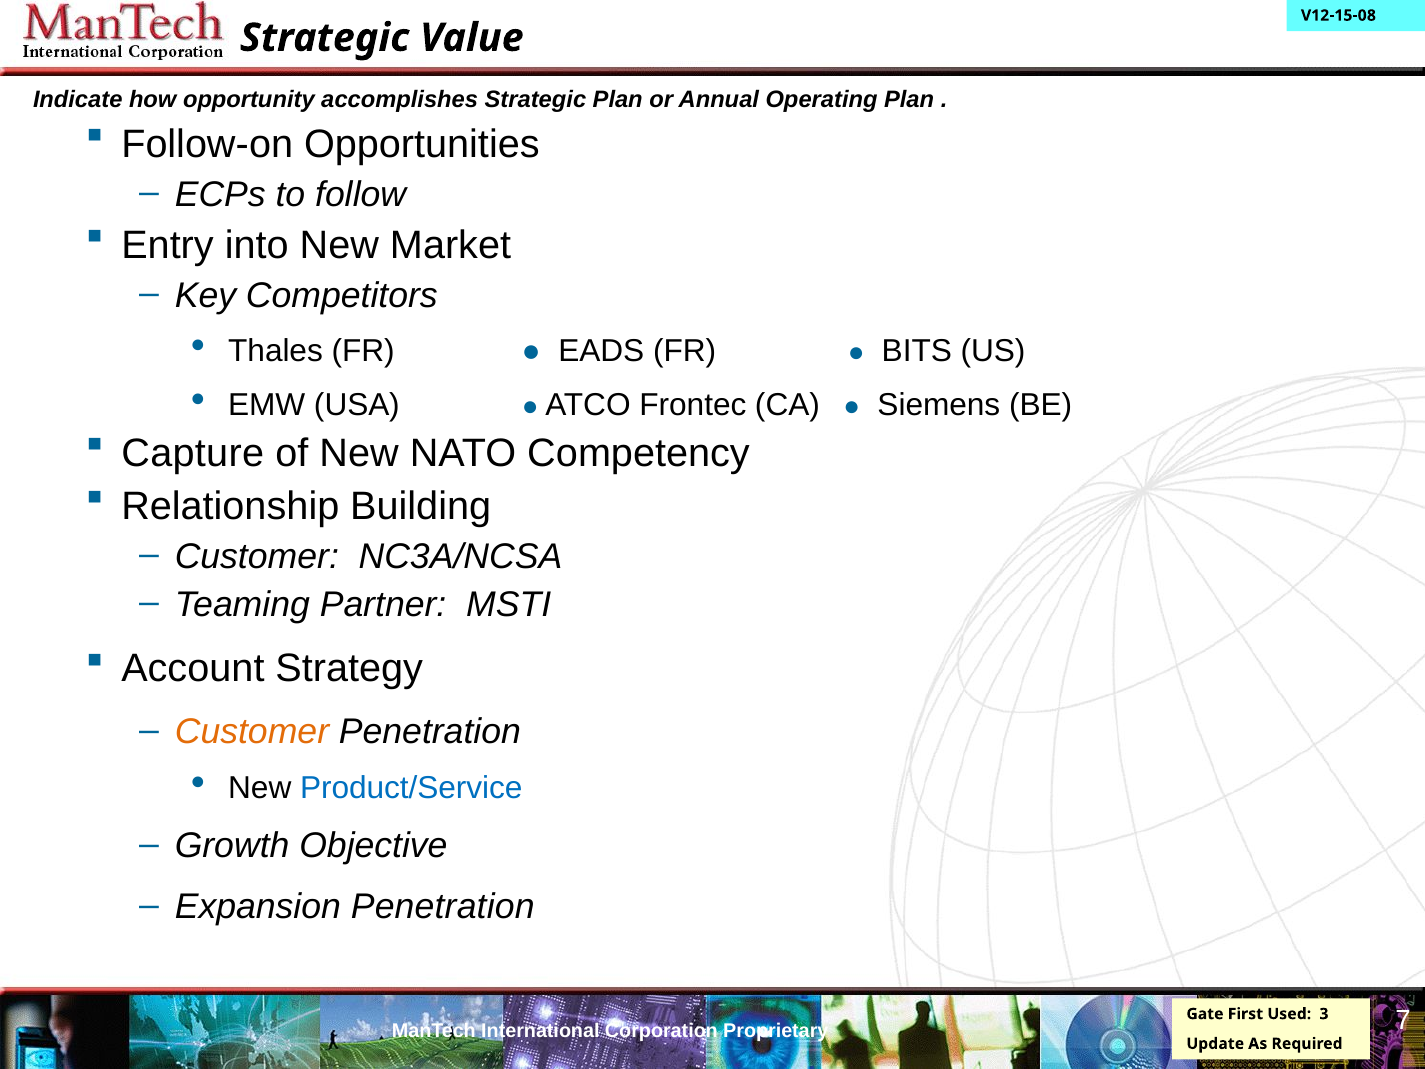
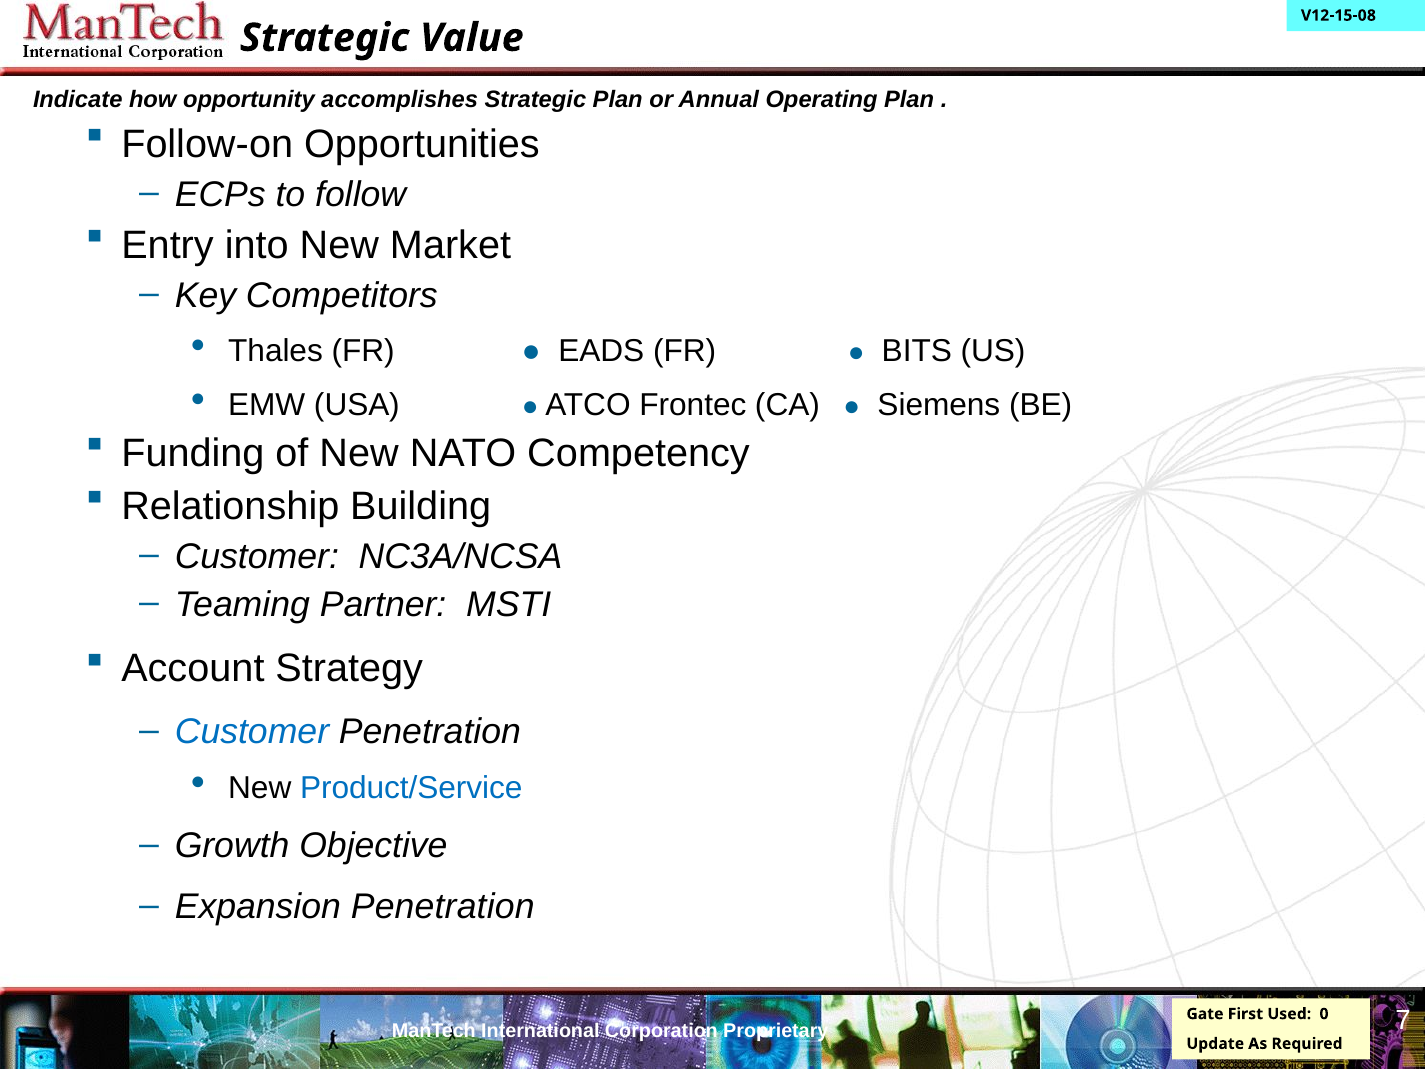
Capture: Capture -> Funding
Customer at (252, 731) colour: orange -> blue
3: 3 -> 0
